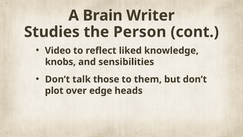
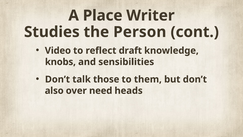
Brain: Brain -> Place
liked: liked -> draft
plot: plot -> also
edge: edge -> need
